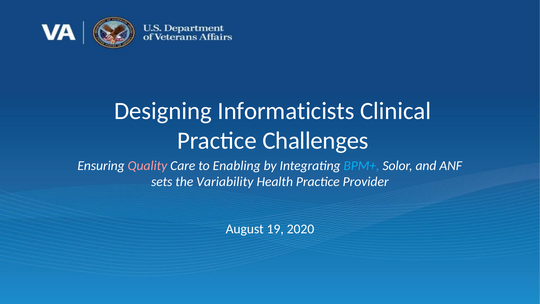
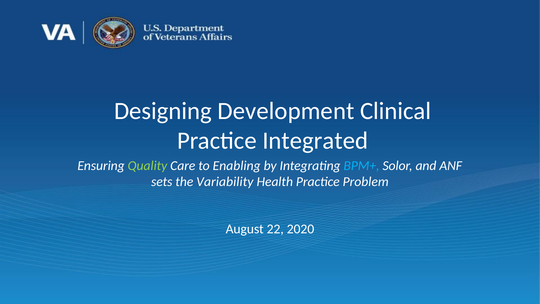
Informaticists: Informaticists -> Development
Challenges: Challenges -> Integrated
Quality colour: pink -> light green
Provider: Provider -> Problem
19: 19 -> 22
